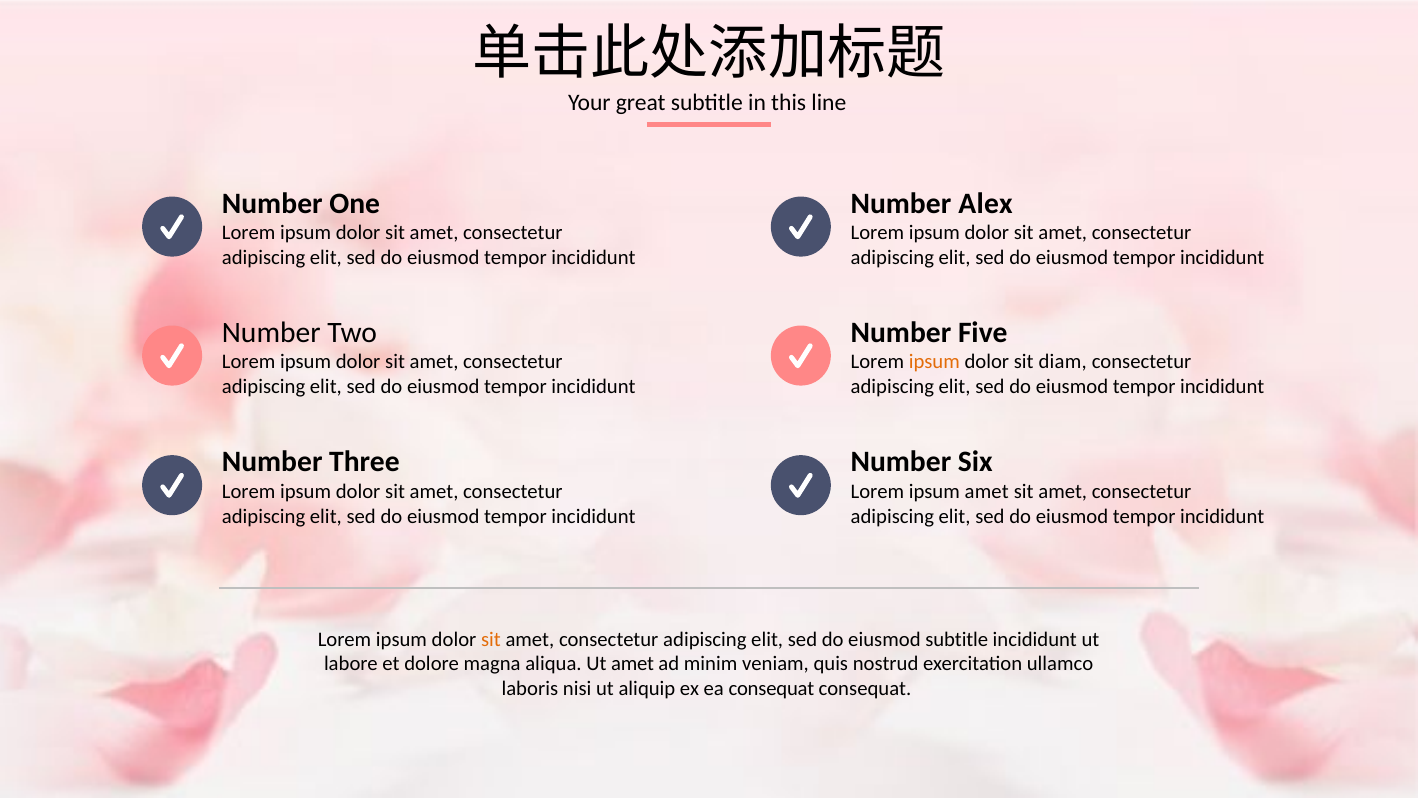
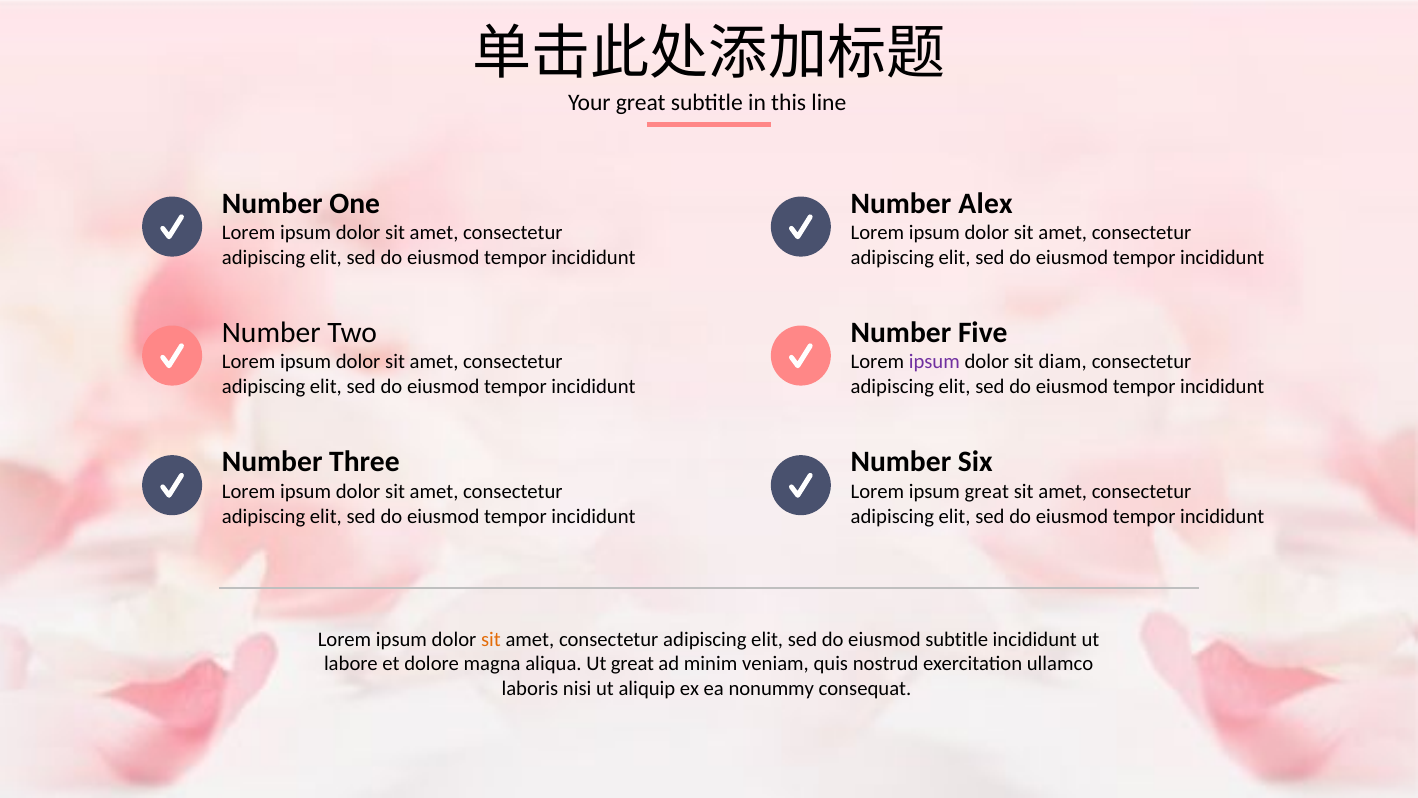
ipsum at (934, 362) colour: orange -> purple
ipsum amet: amet -> great
Ut amet: amet -> great
ea consequat: consequat -> nonummy
